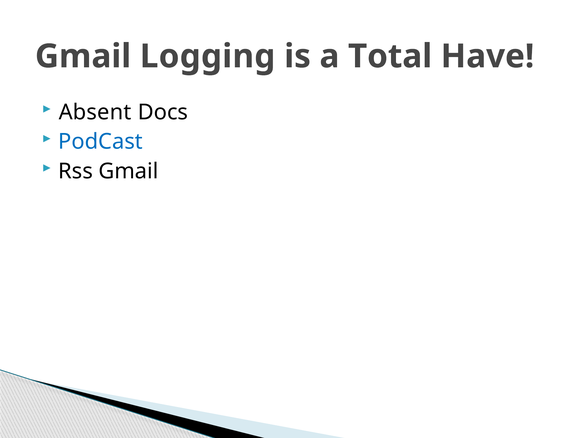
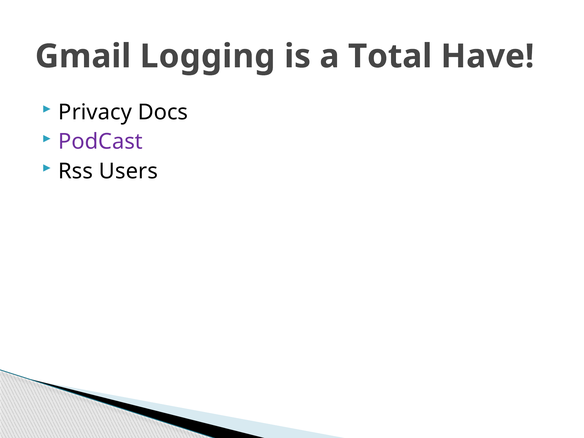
Absent: Absent -> Privacy
PodCast colour: blue -> purple
Rss Gmail: Gmail -> Users
